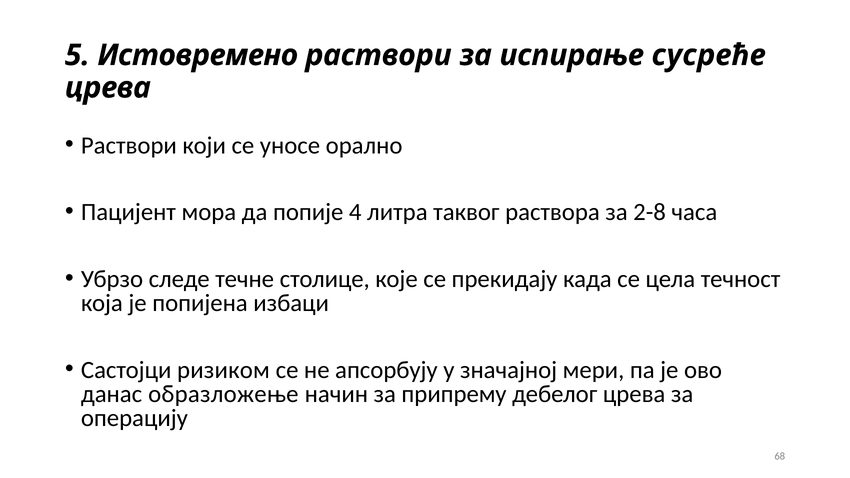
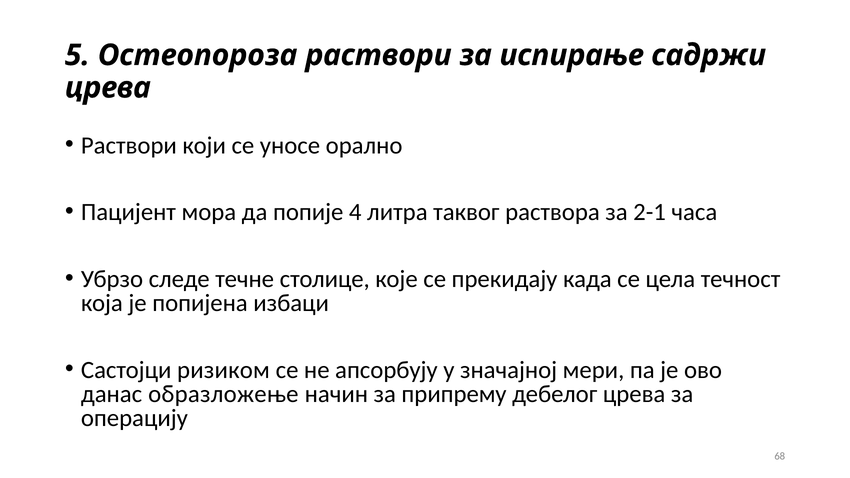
Истовремено: Истовремено -> Остеопороза
сусреће: сусреће -> садржи
2-8: 2-8 -> 2-1
